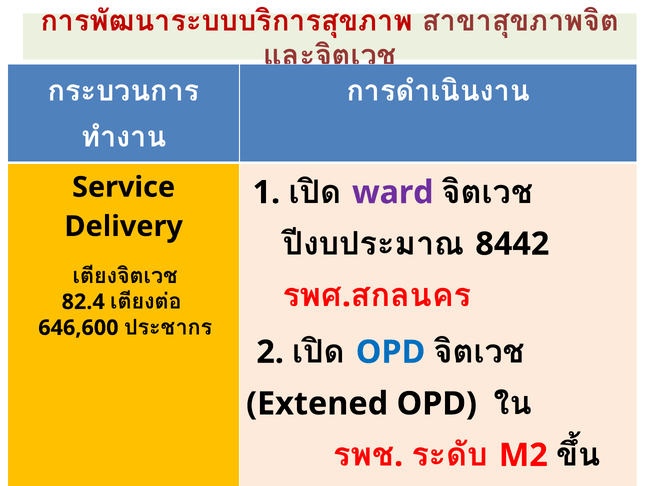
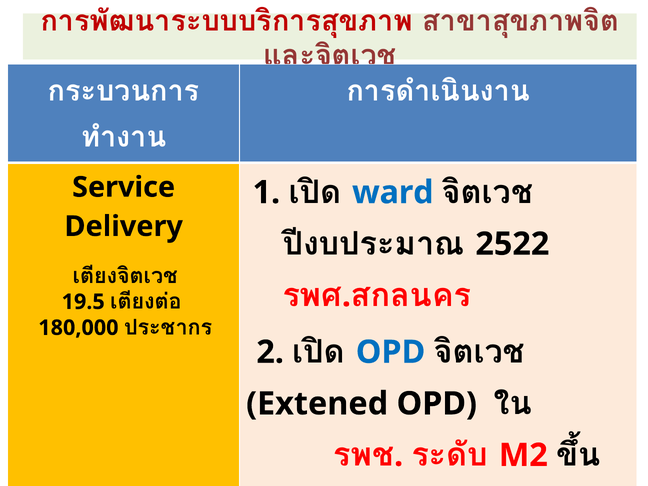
ward colour: purple -> blue
8442: 8442 -> 2522
82.4: 82.4 -> 19.5
646,600: 646,600 -> 180,000
